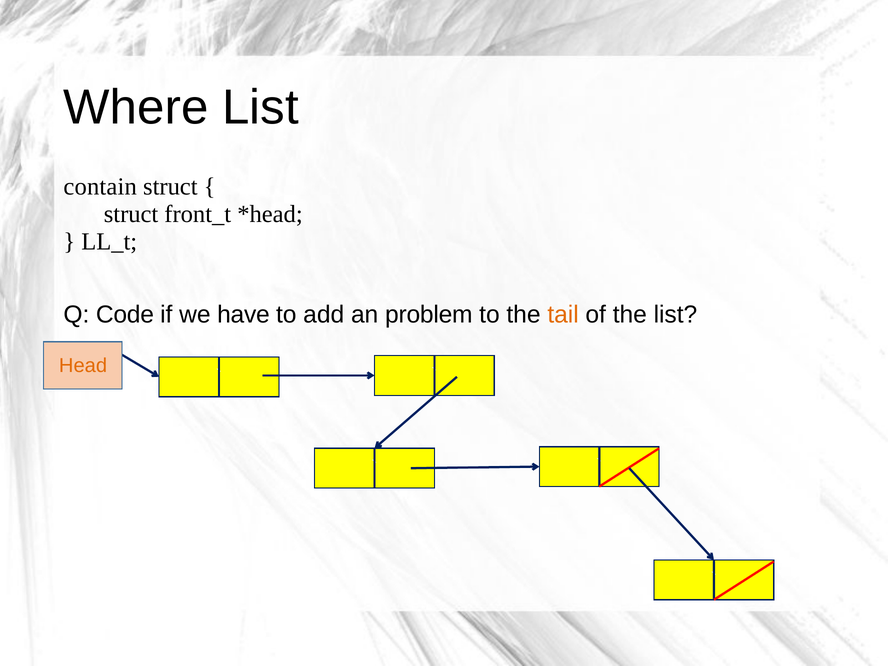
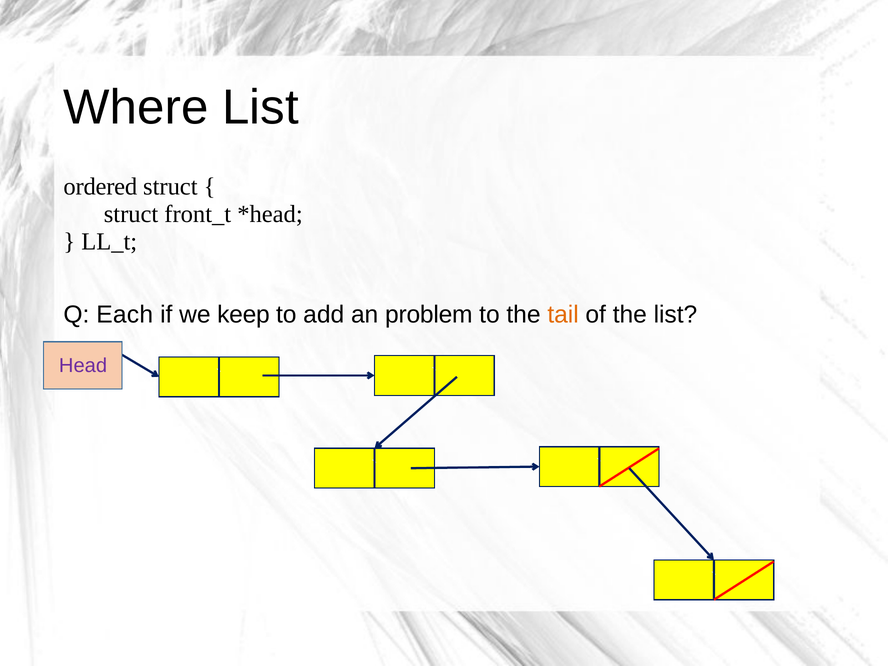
contain: contain -> ordered
Code: Code -> Each
have: have -> keep
Head colour: orange -> purple
